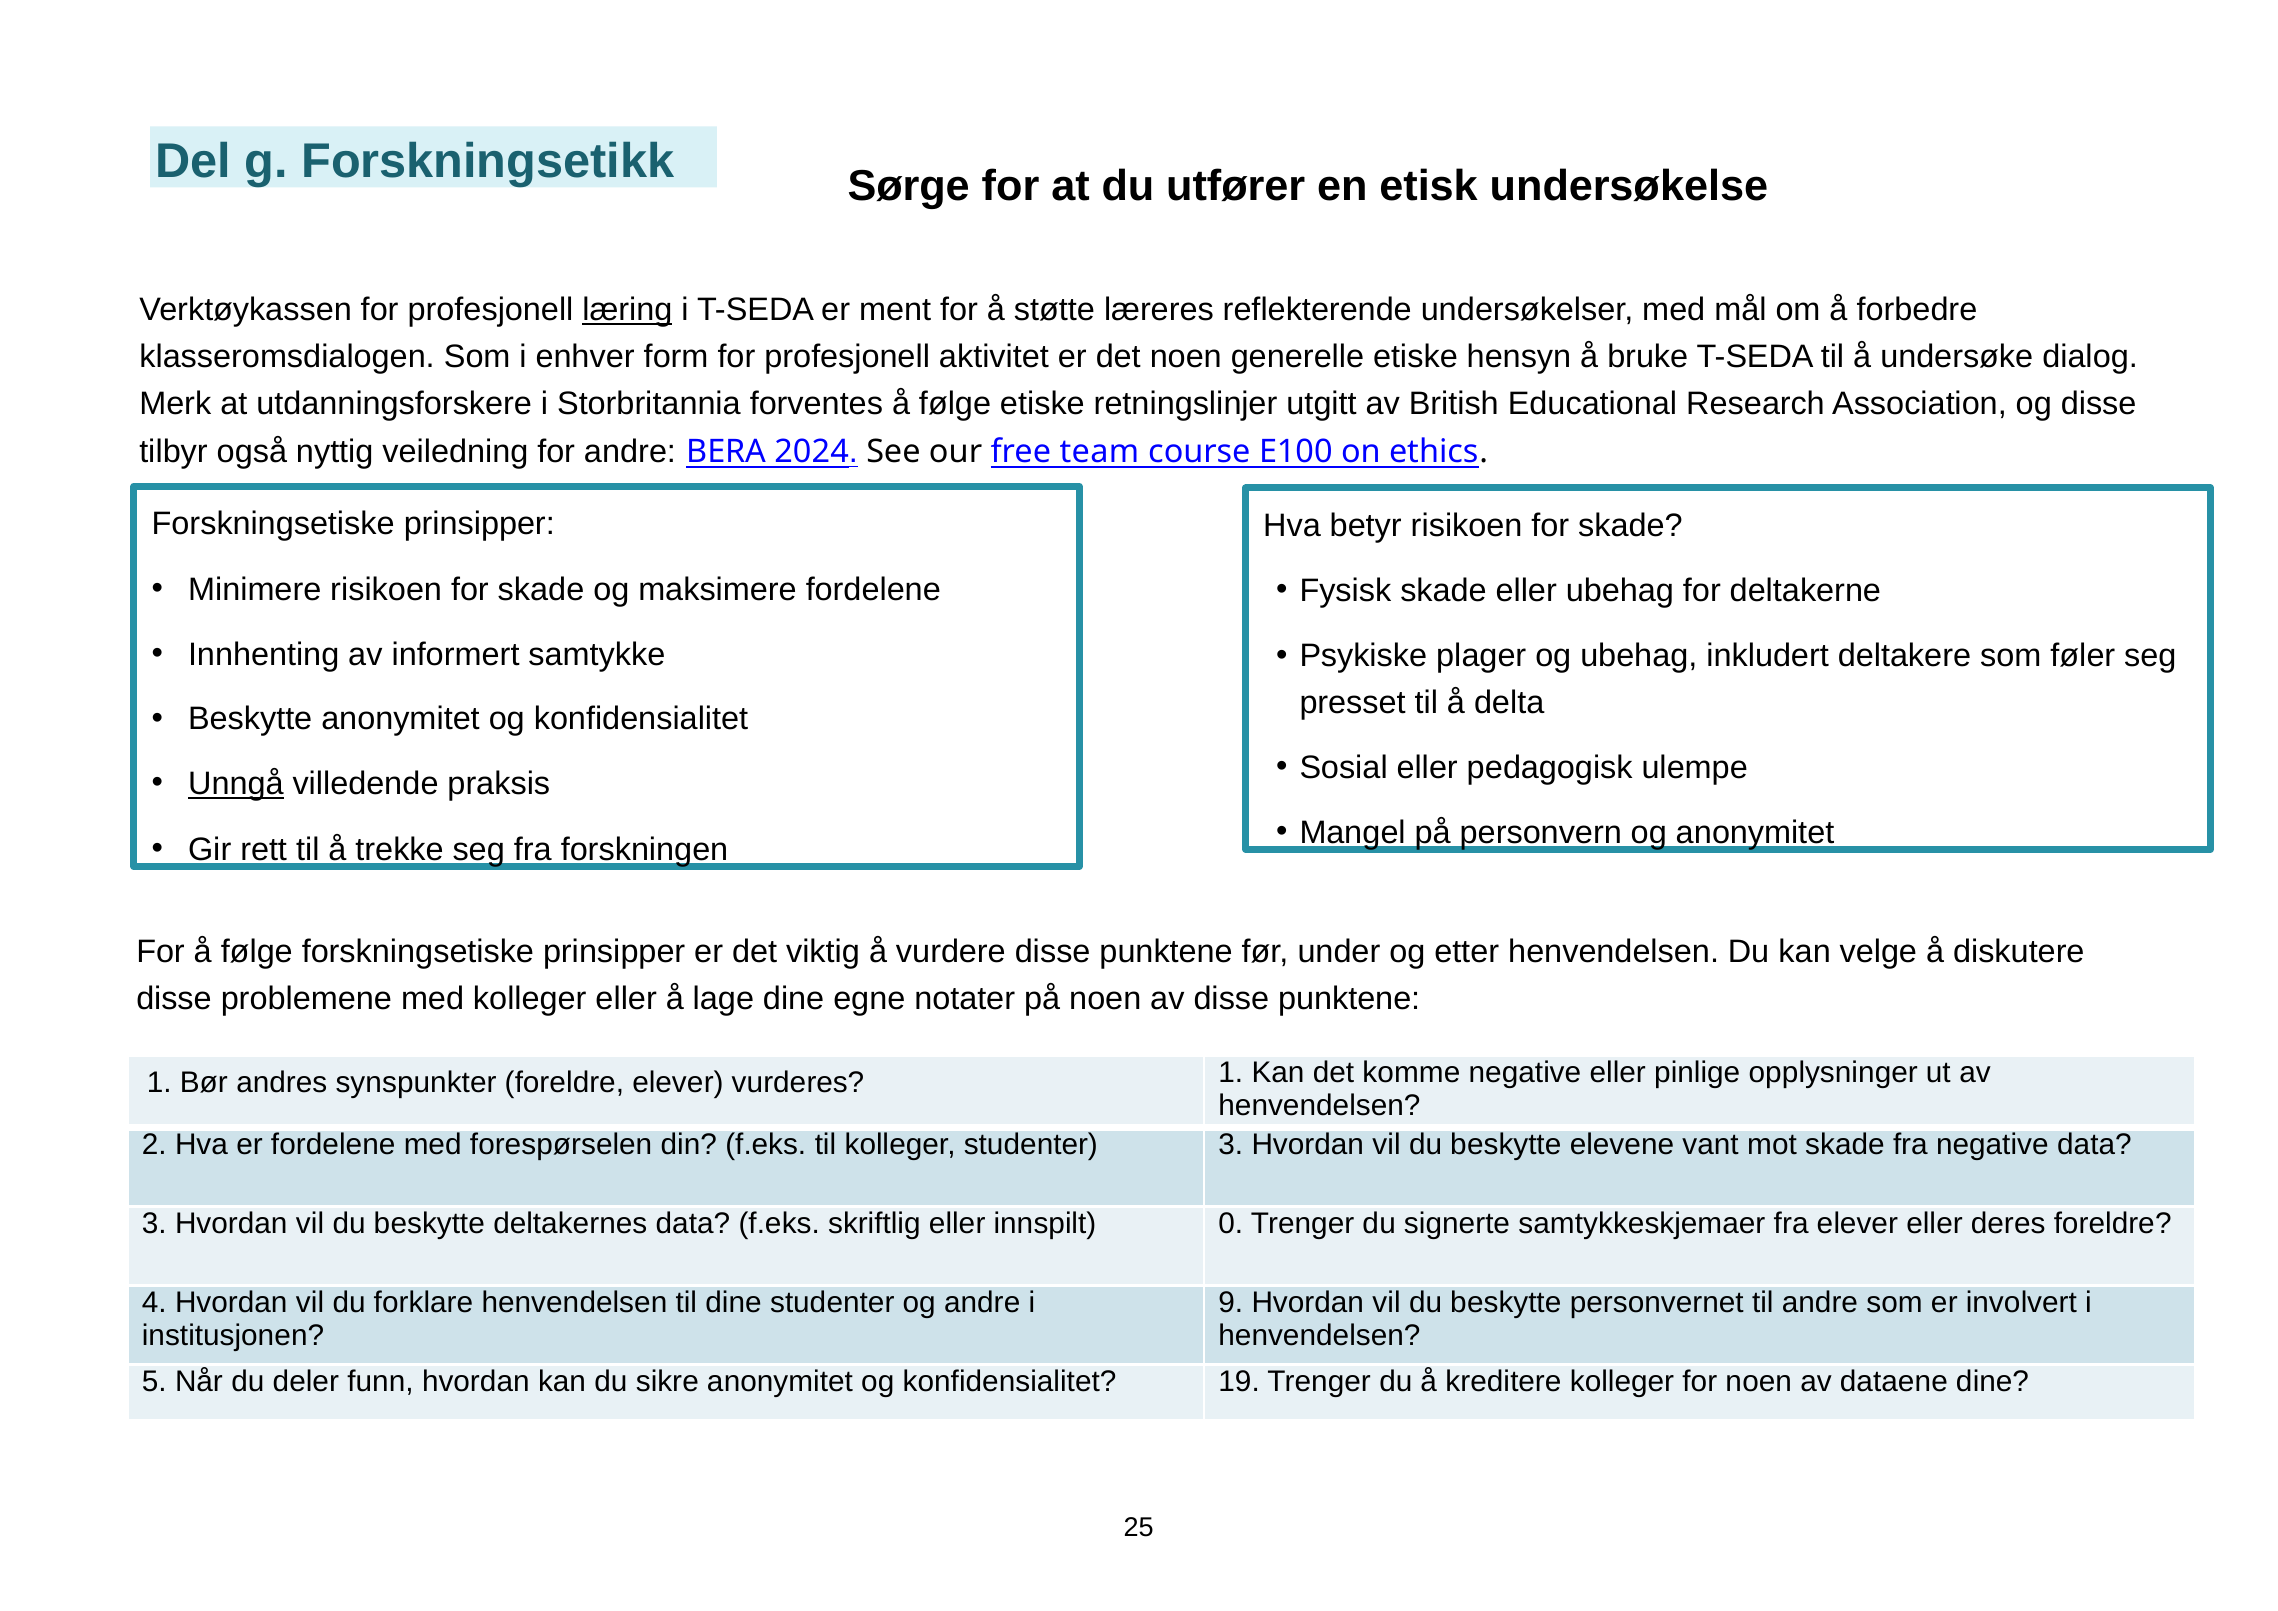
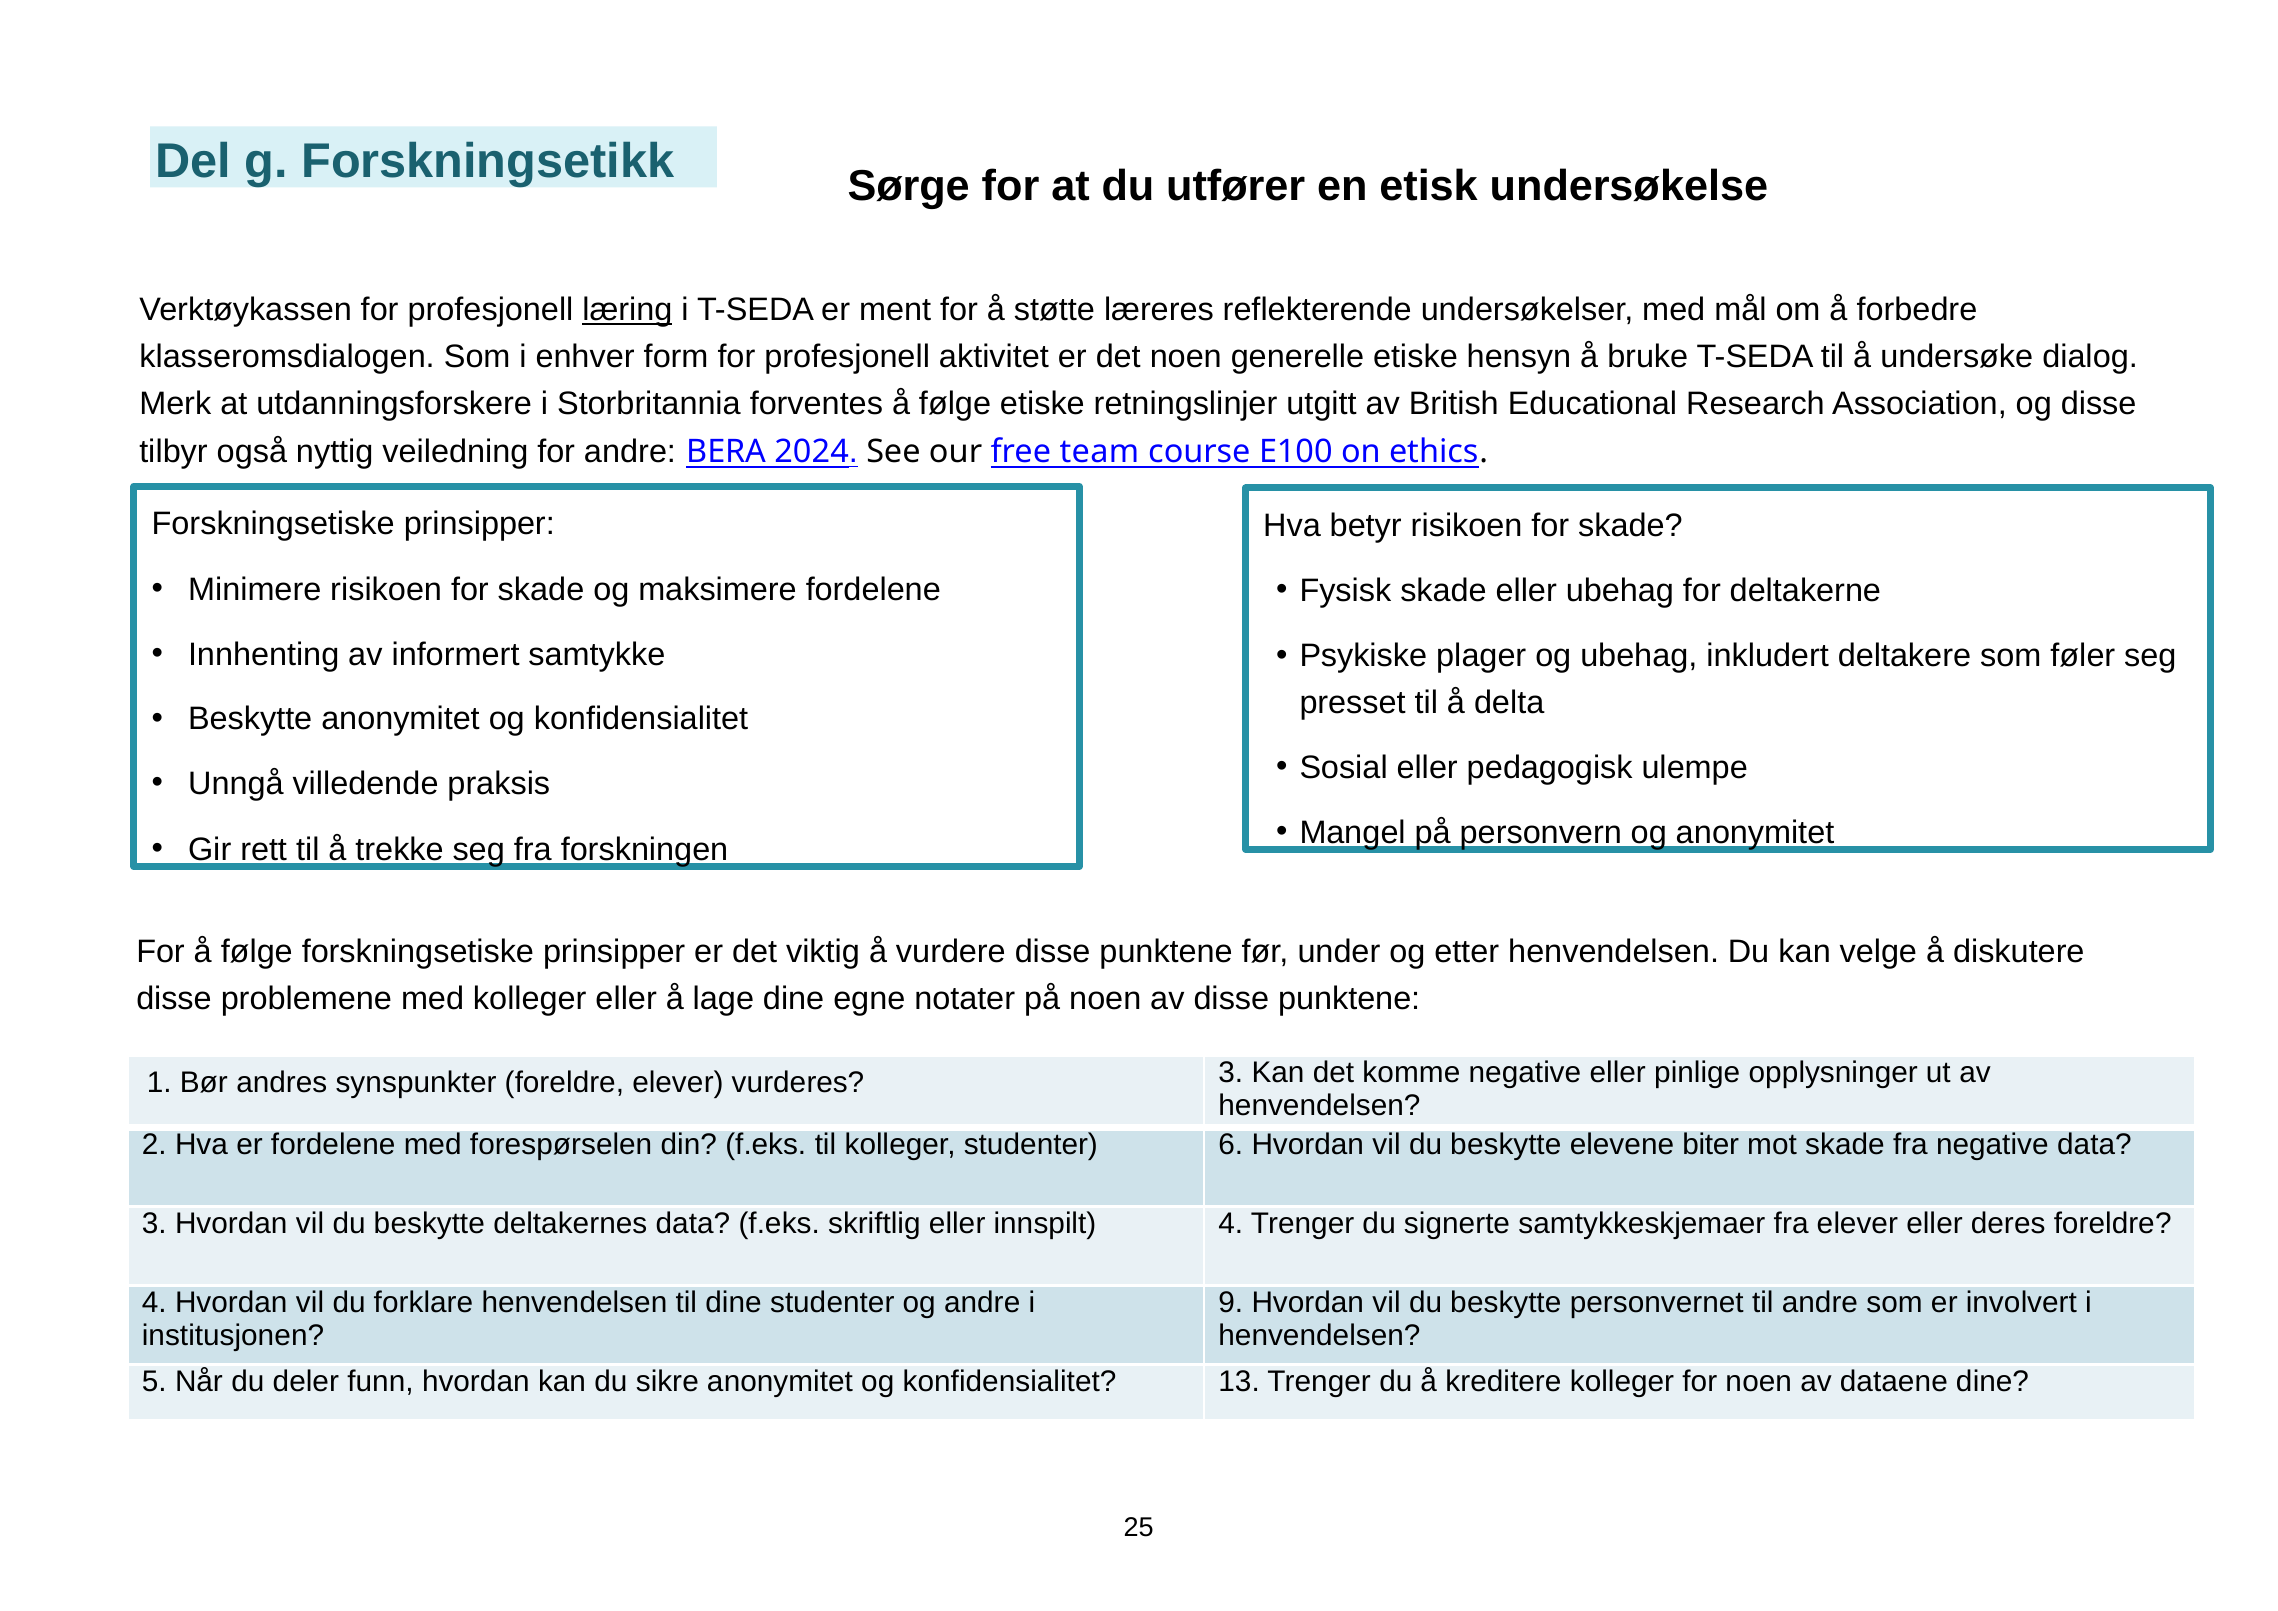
Unngå underline: present -> none
vurderes 1: 1 -> 3
studenter 3: 3 -> 6
vant: vant -> biter
innspilt 0: 0 -> 4
19: 19 -> 13
